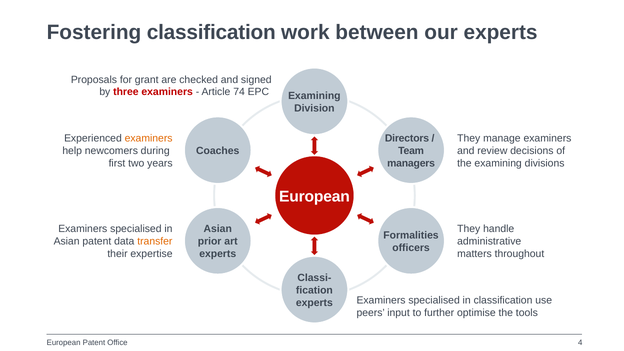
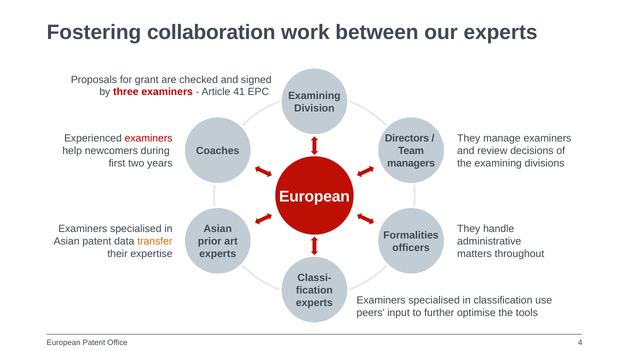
Fostering classification: classification -> collaboration
74: 74 -> 41
examiners at (149, 138) colour: orange -> red
